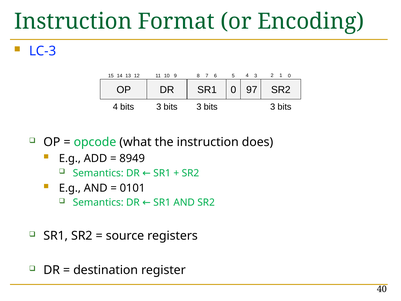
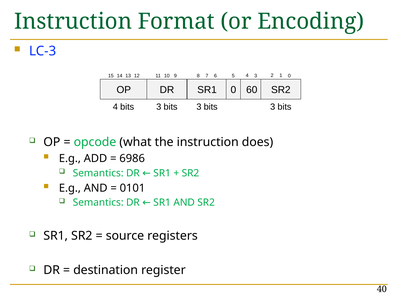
97: 97 -> 60
8949: 8949 -> 6986
